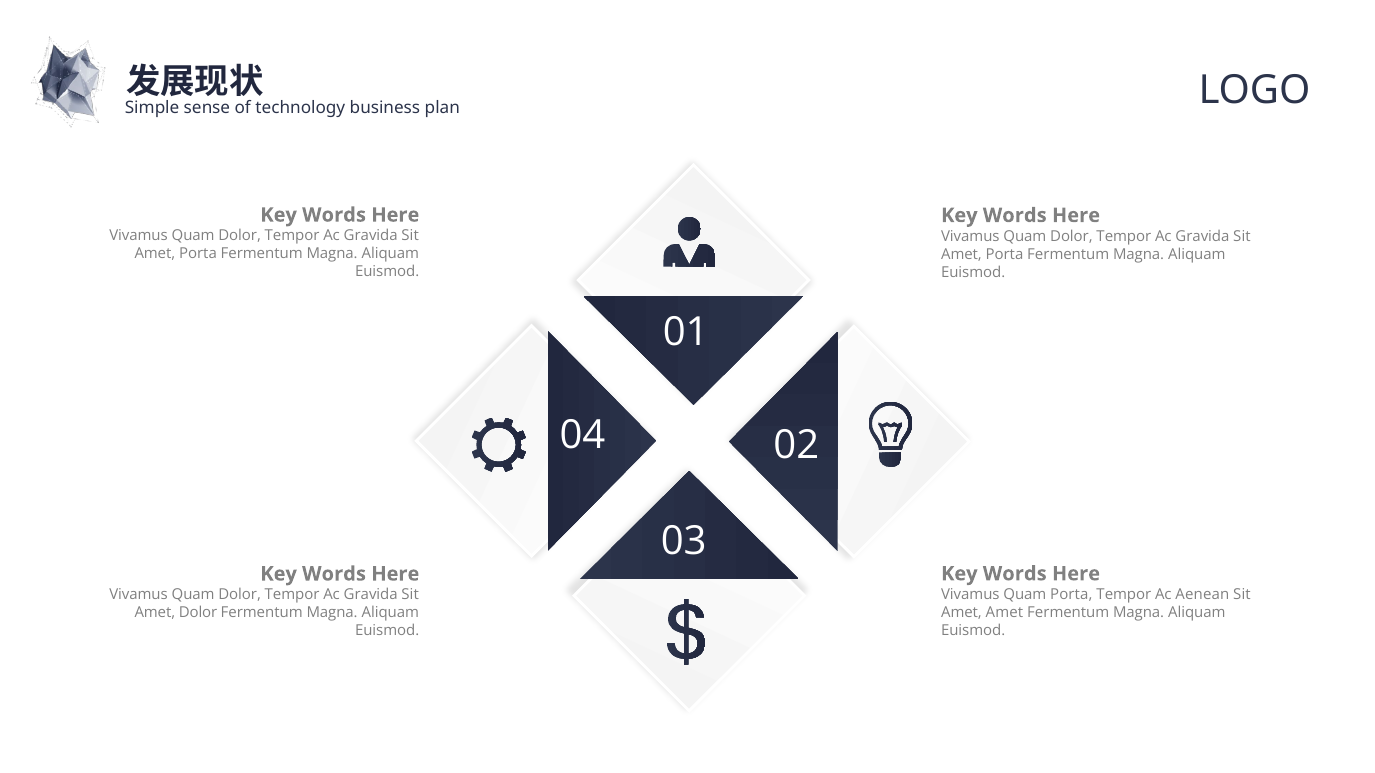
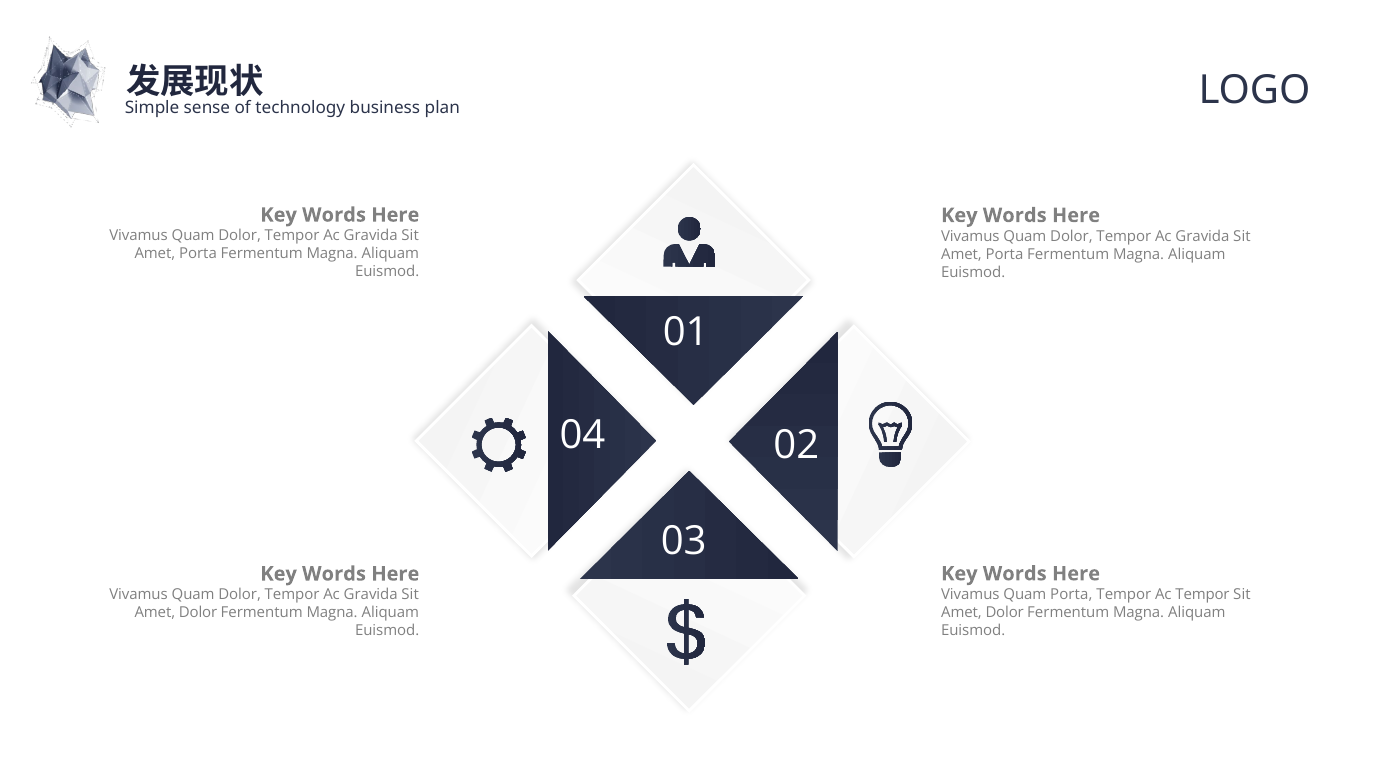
Ac Aenean: Aenean -> Tempor
Amet at (1004, 613): Amet -> Dolor
